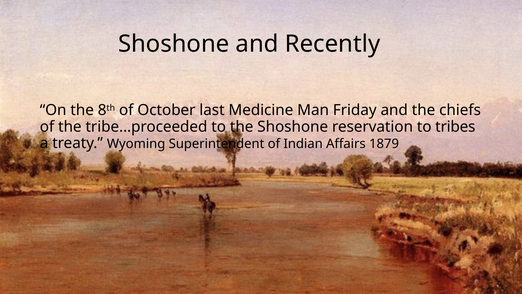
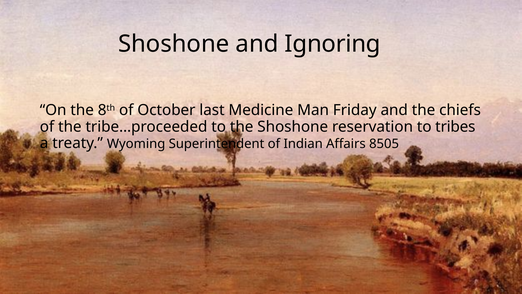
Recently: Recently -> Ignoring
1879: 1879 -> 8505
